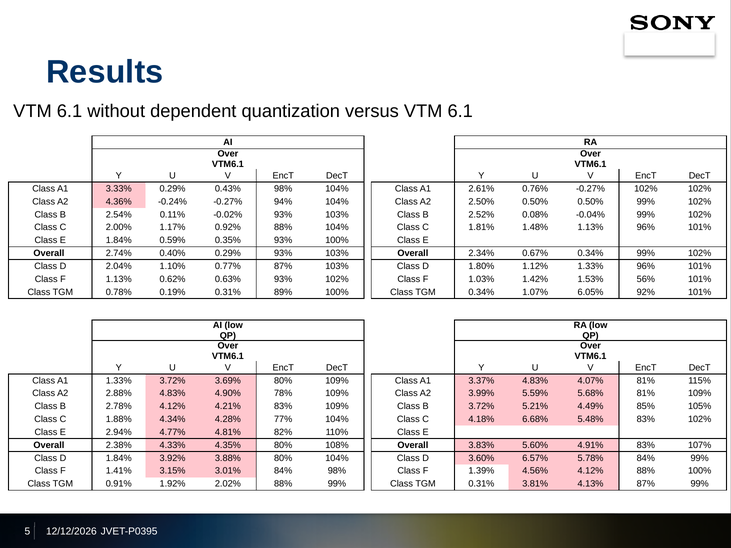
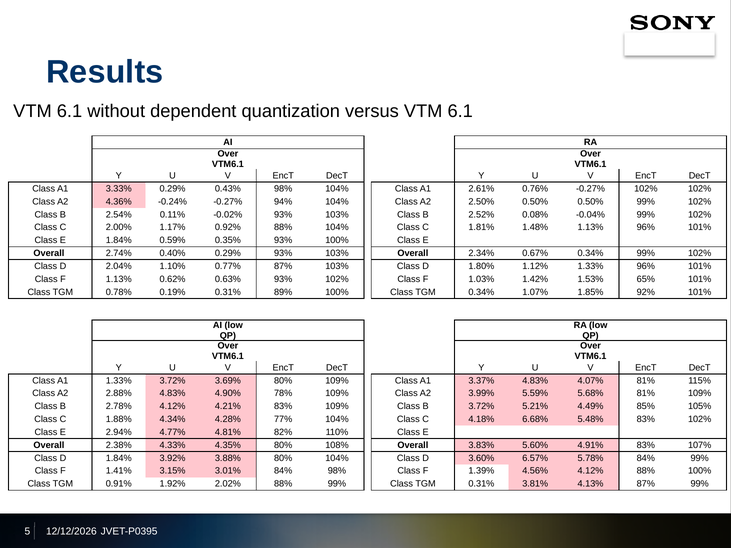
56%: 56% -> 65%
6.05%: 6.05% -> 1.85%
